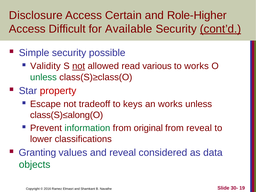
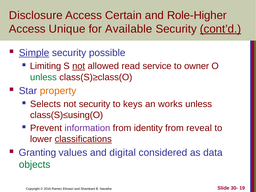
Difficult: Difficult -> Unique
Simple underline: none -> present
Validity: Validity -> Limiting
various: various -> service
to works: works -> owner
property colour: red -> orange
Escape: Escape -> Selects
not tradeoff: tradeoff -> security
class(S)≤along(O: class(S)≤along(O -> class(S)≤using(O
information colour: green -> purple
original: original -> identity
classifications underline: none -> present
and reveal: reveal -> digital
